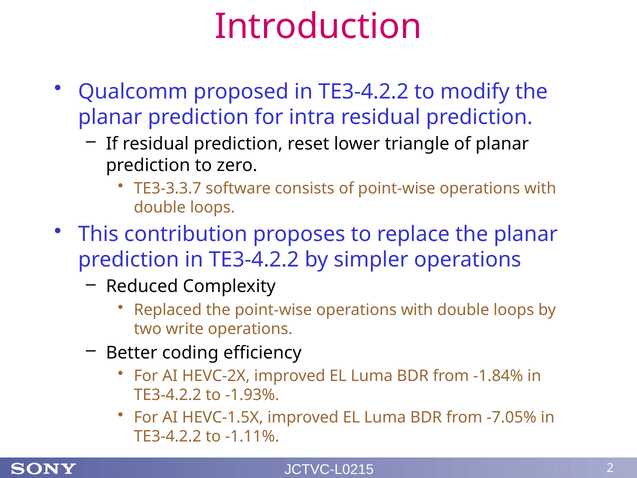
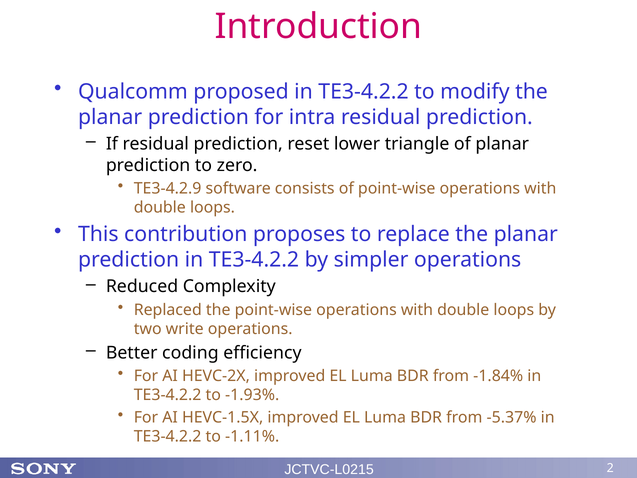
TE3-3.3.7: TE3-3.3.7 -> TE3-4.2.9
-7.05%: -7.05% -> -5.37%
